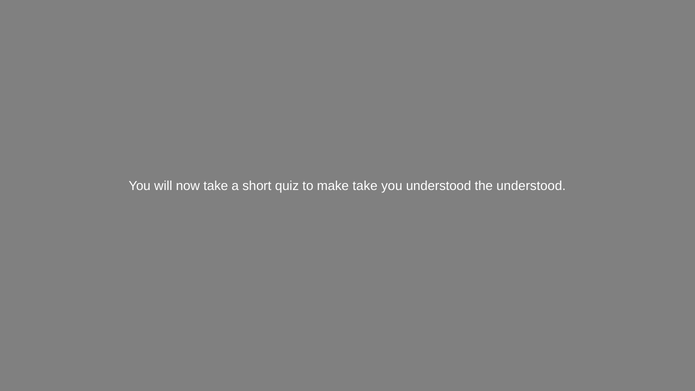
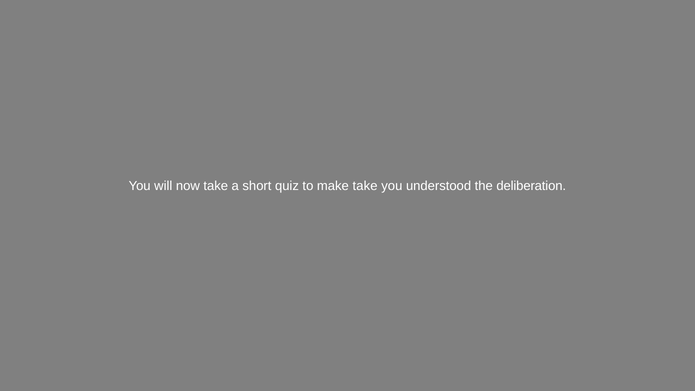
the understood: understood -> deliberation
